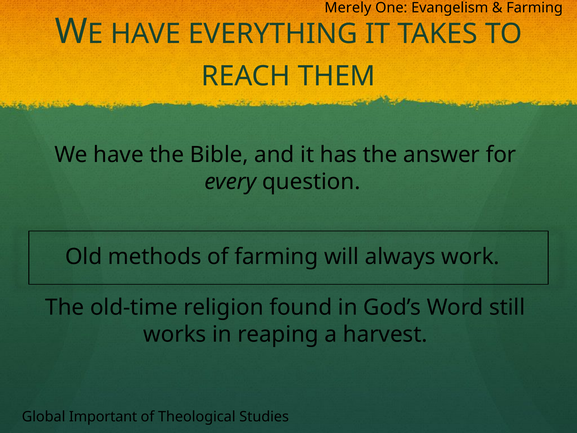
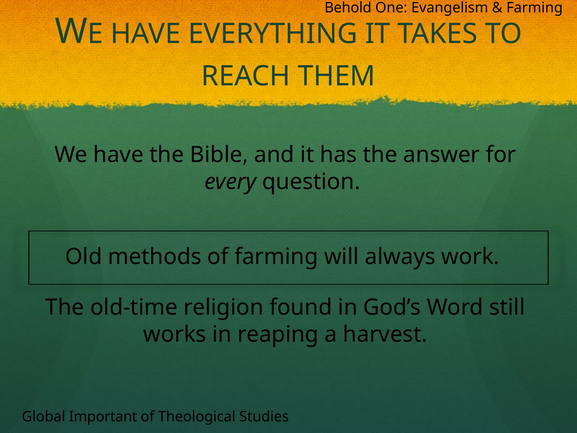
Merely: Merely -> Behold
